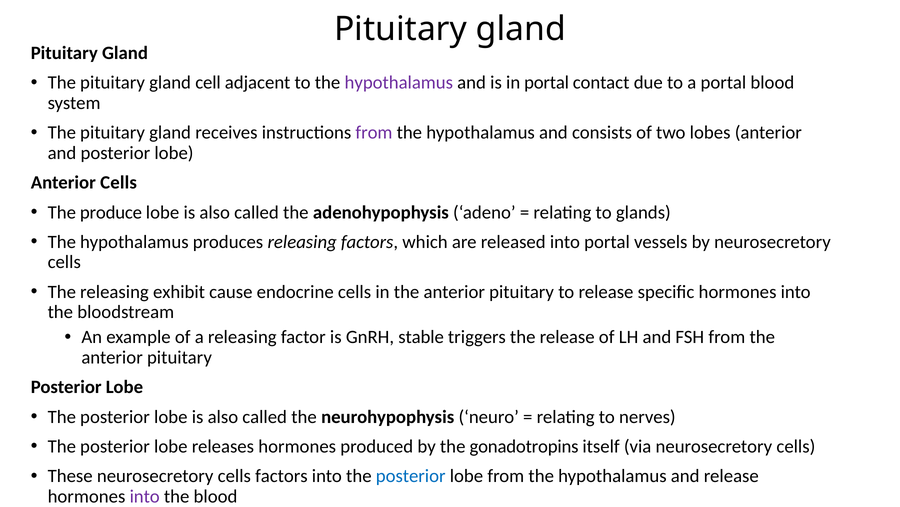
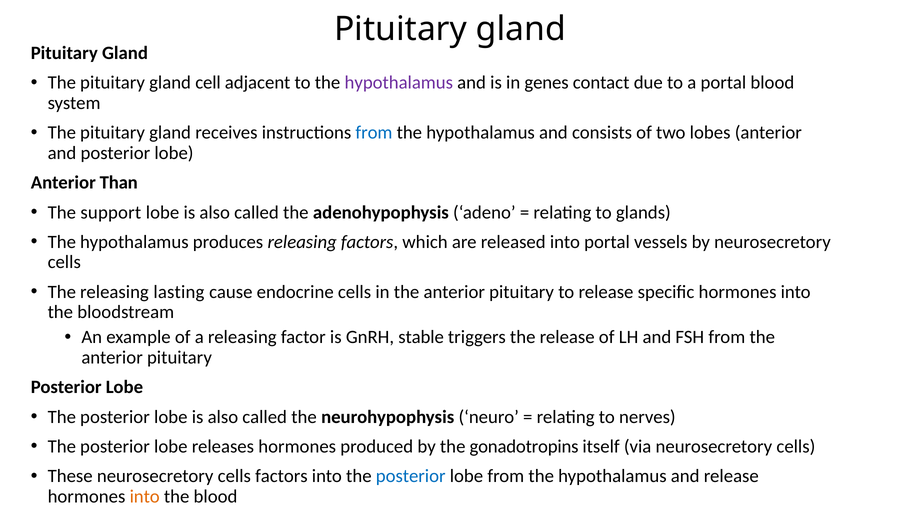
in portal: portal -> genes
from at (374, 133) colour: purple -> blue
Anterior Cells: Cells -> Than
produce: produce -> support
exhibit: exhibit -> lasting
into at (145, 496) colour: purple -> orange
